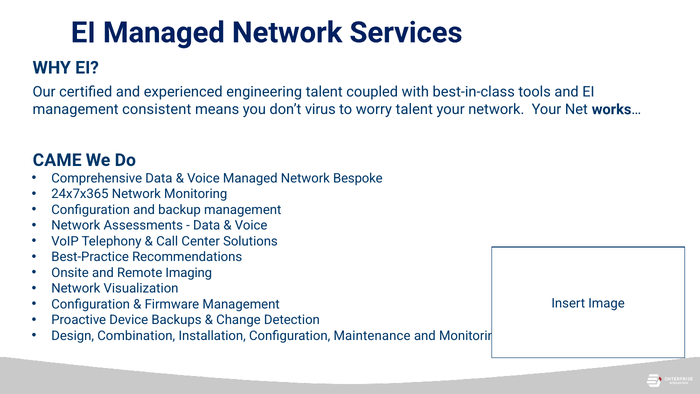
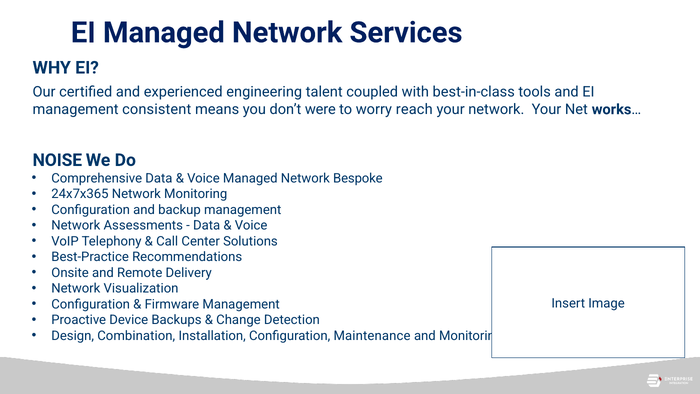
virus: virus -> were
worry talent: talent -> reach
CAME: CAME -> NOISE
Imaging: Imaging -> Delivery
